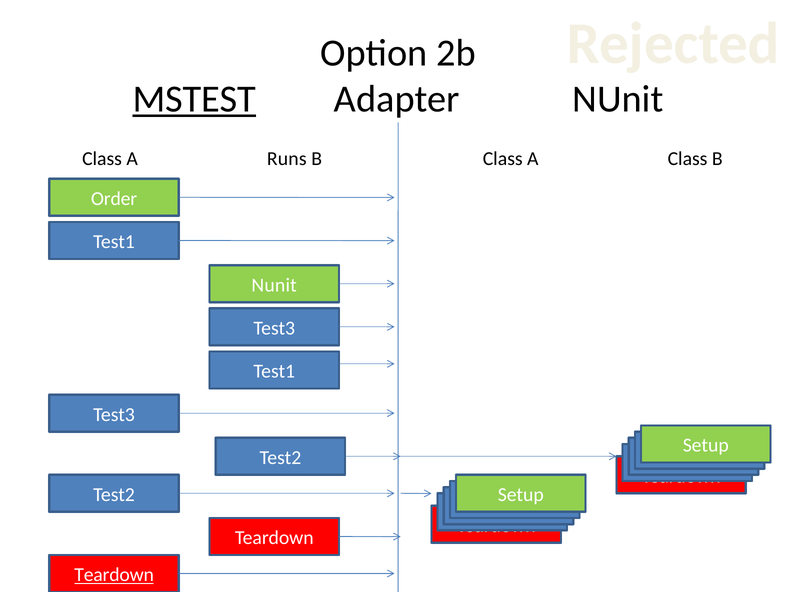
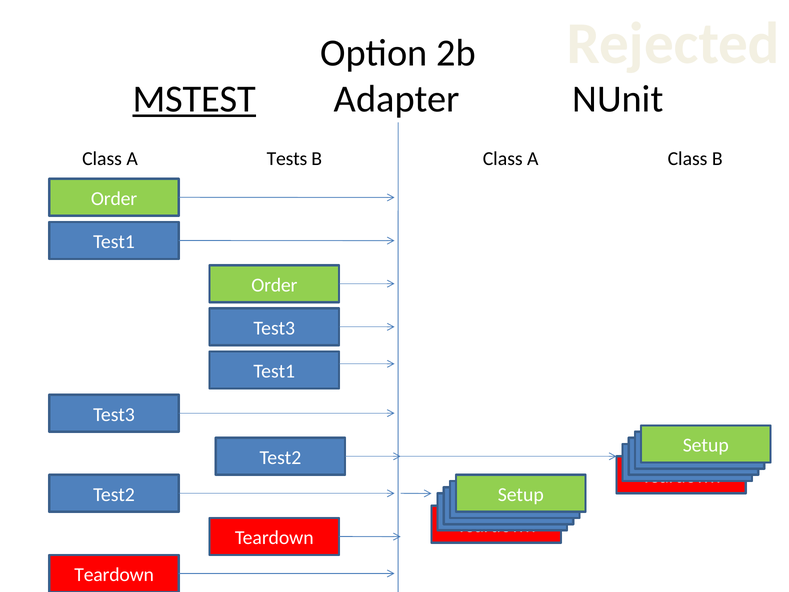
Runs: Runs -> Tests
Nunit at (274, 285): Nunit -> Order
Teardown at (114, 575) underline: present -> none
